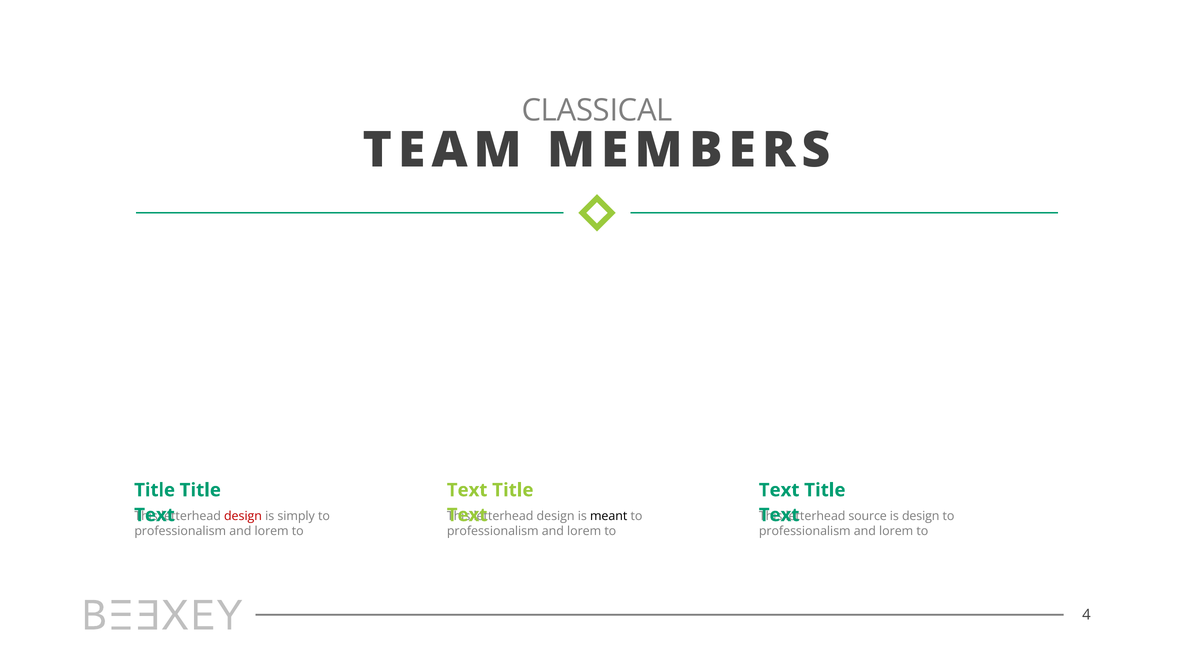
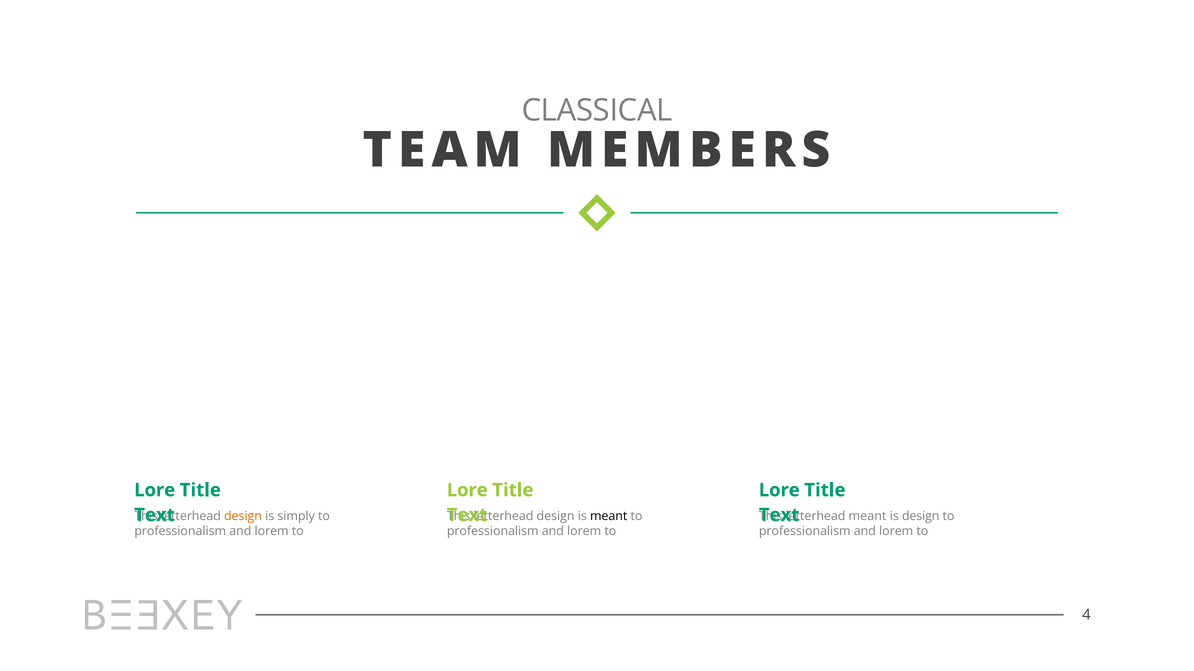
Title at (155, 491): Title -> Lore
Text at (467, 491): Text -> Lore
Text at (779, 491): Text -> Lore
letterhead source: source -> meant
design at (243, 517) colour: red -> orange
